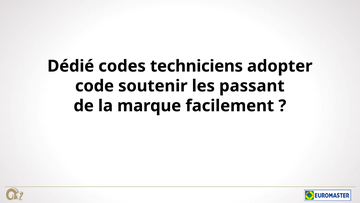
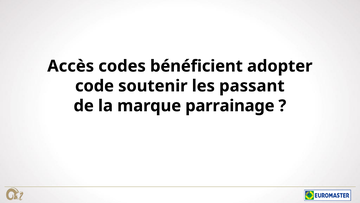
Dédié: Dédié -> Accès
techniciens: techniciens -> bénéficient
facilement: facilement -> parrainage
